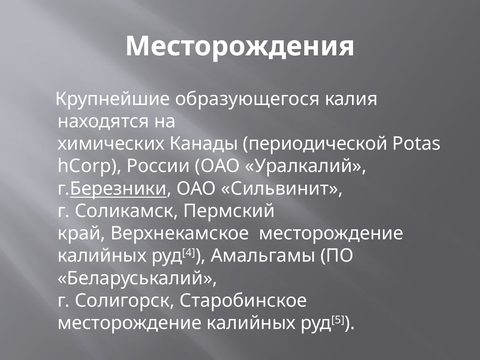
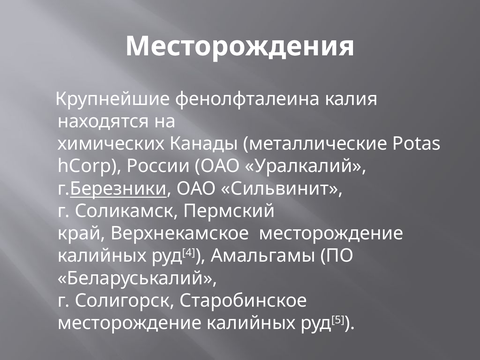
образующегося: образующегося -> фенолфталеина
периодической: периодической -> металлические
